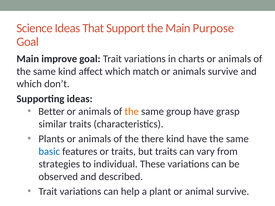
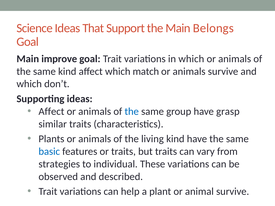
Purpose: Purpose -> Belongs
in charts: charts -> which
Better at (51, 112): Better -> Affect
the at (132, 112) colour: orange -> blue
there: there -> living
